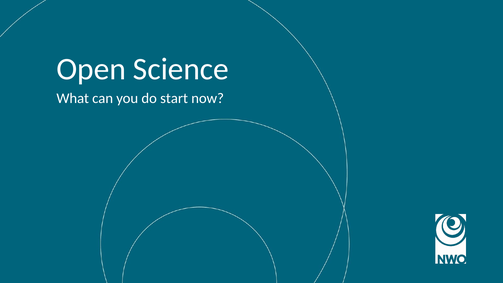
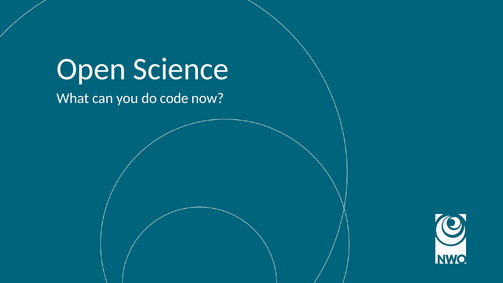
start: start -> code
